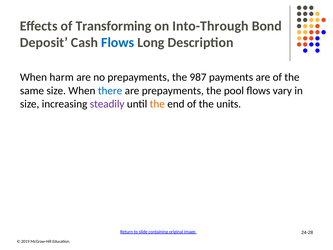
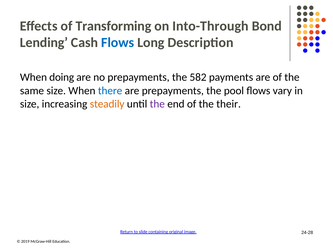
Deposit: Deposit -> Lending
harm: harm -> doing
987: 987 -> 582
steadily colour: purple -> orange
the at (157, 104) colour: orange -> purple
units: units -> their
